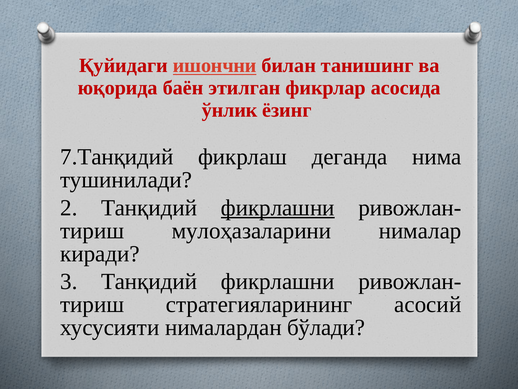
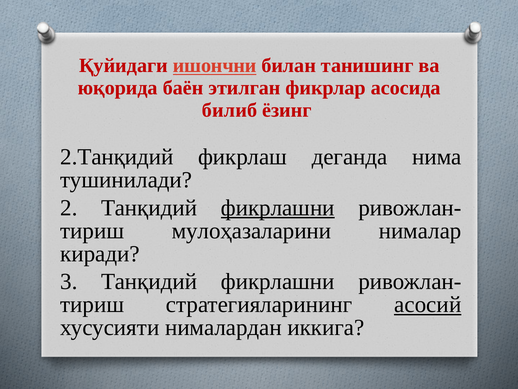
ўнлик: ўнлик -> билиб
7.Танқидий: 7.Танқидий -> 2.Танқидий
асосий underline: none -> present
бўлади: бўлади -> иккига
